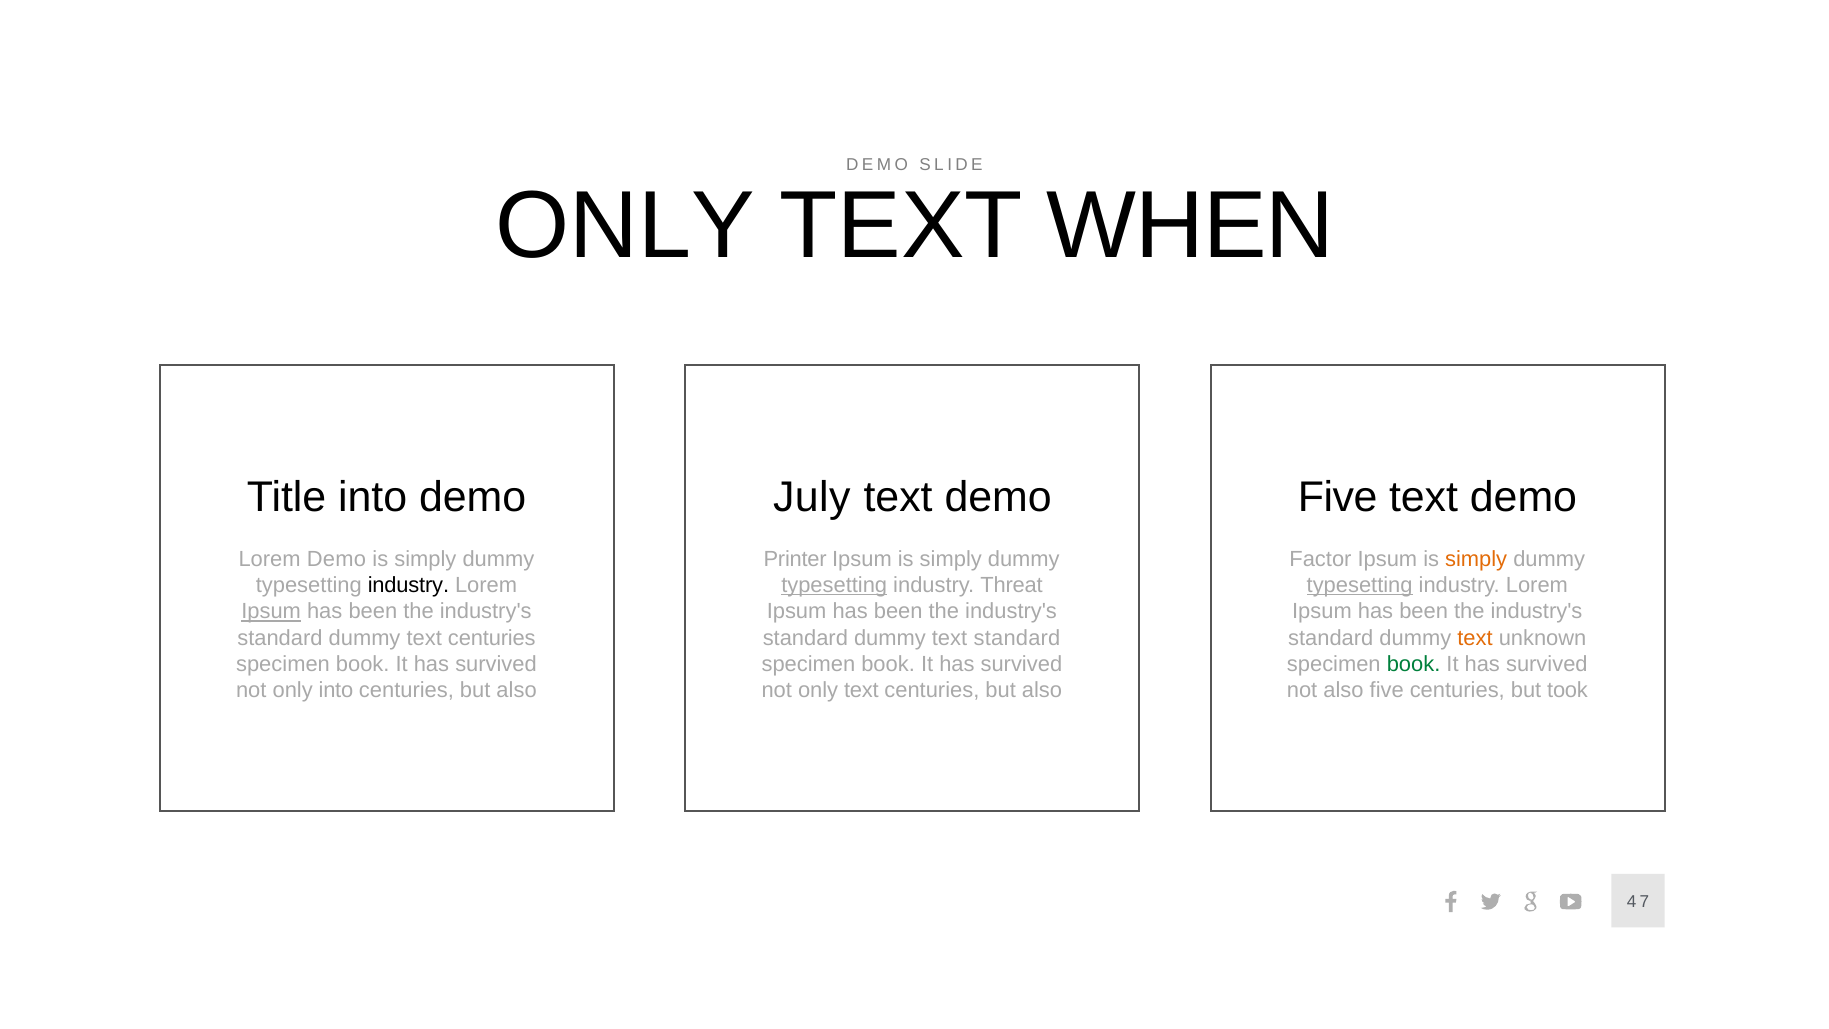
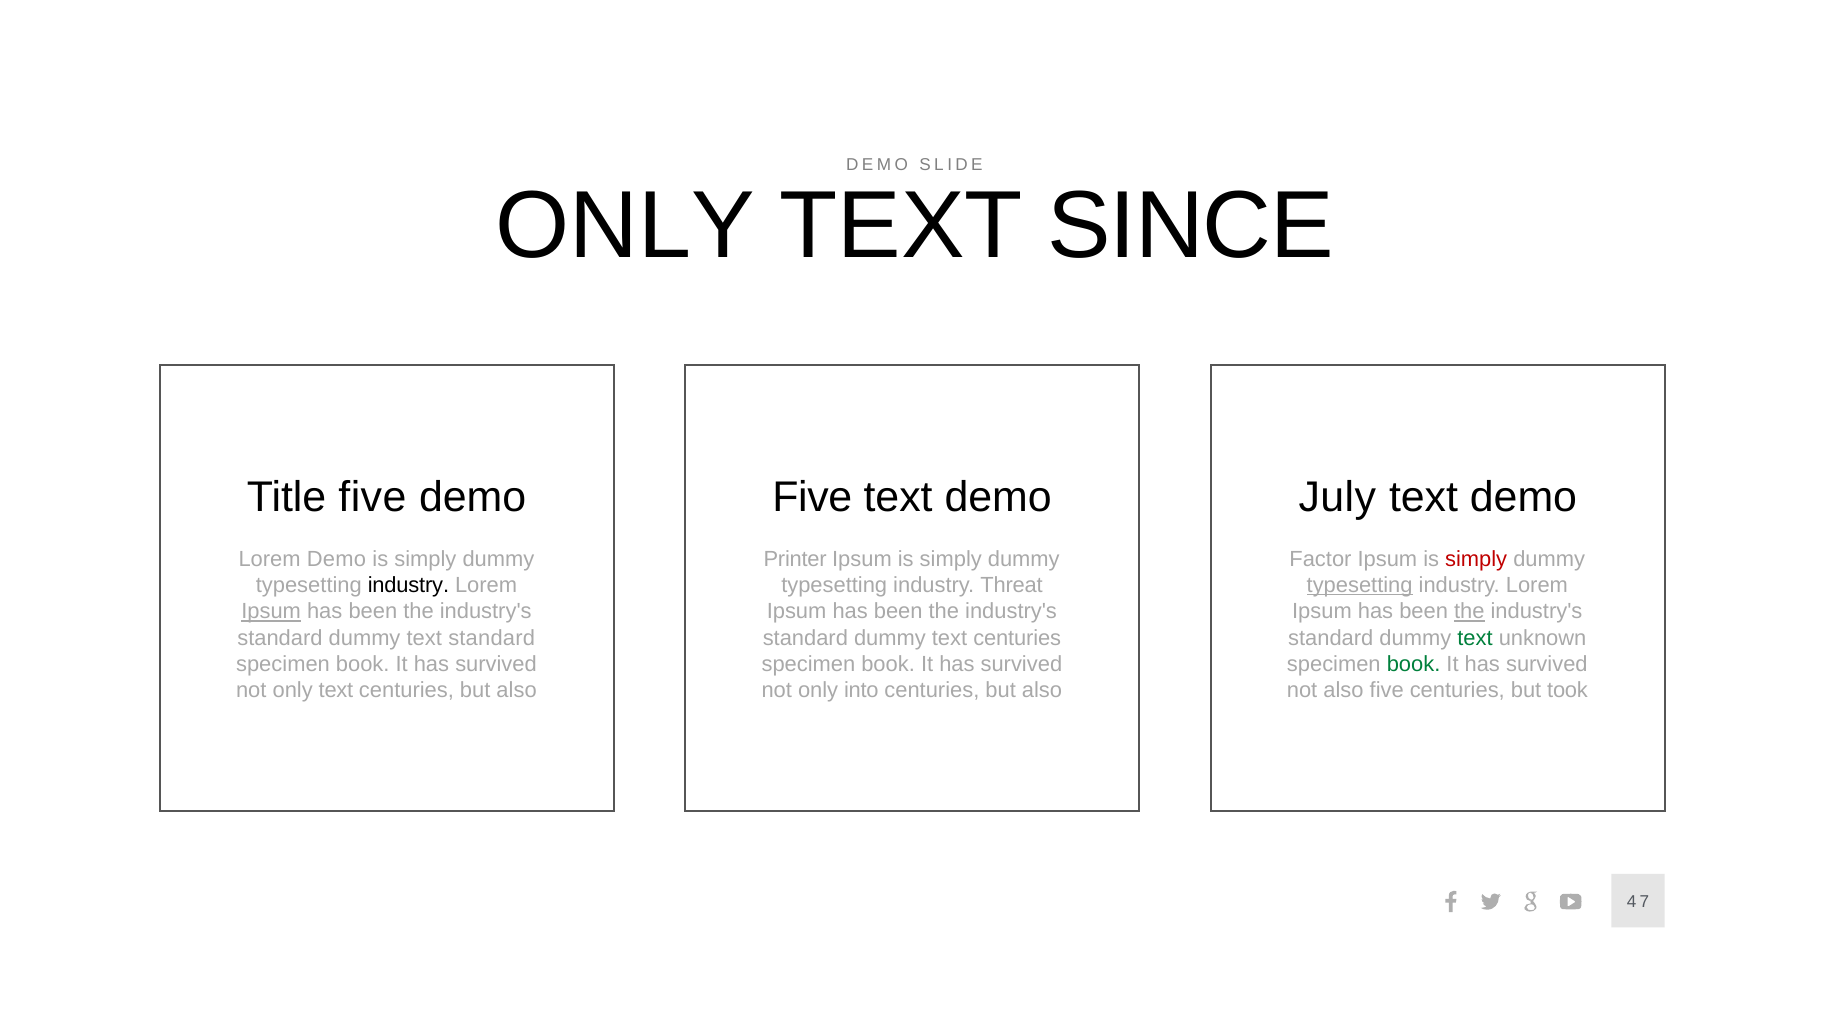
WHEN: WHEN -> SINCE
Title into: into -> five
July at (812, 497): July -> Five
Five at (1338, 497): Five -> July
simply at (1476, 559) colour: orange -> red
typesetting at (834, 585) underline: present -> none
the at (1469, 611) underline: none -> present
dummy text centuries: centuries -> standard
dummy text standard: standard -> centuries
text at (1475, 638) colour: orange -> green
not only into: into -> text
not only text: text -> into
